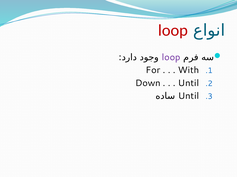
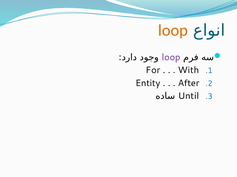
loop at (173, 30) colour: red -> orange
Down: Down -> Entity
Until at (189, 83): Until -> After
